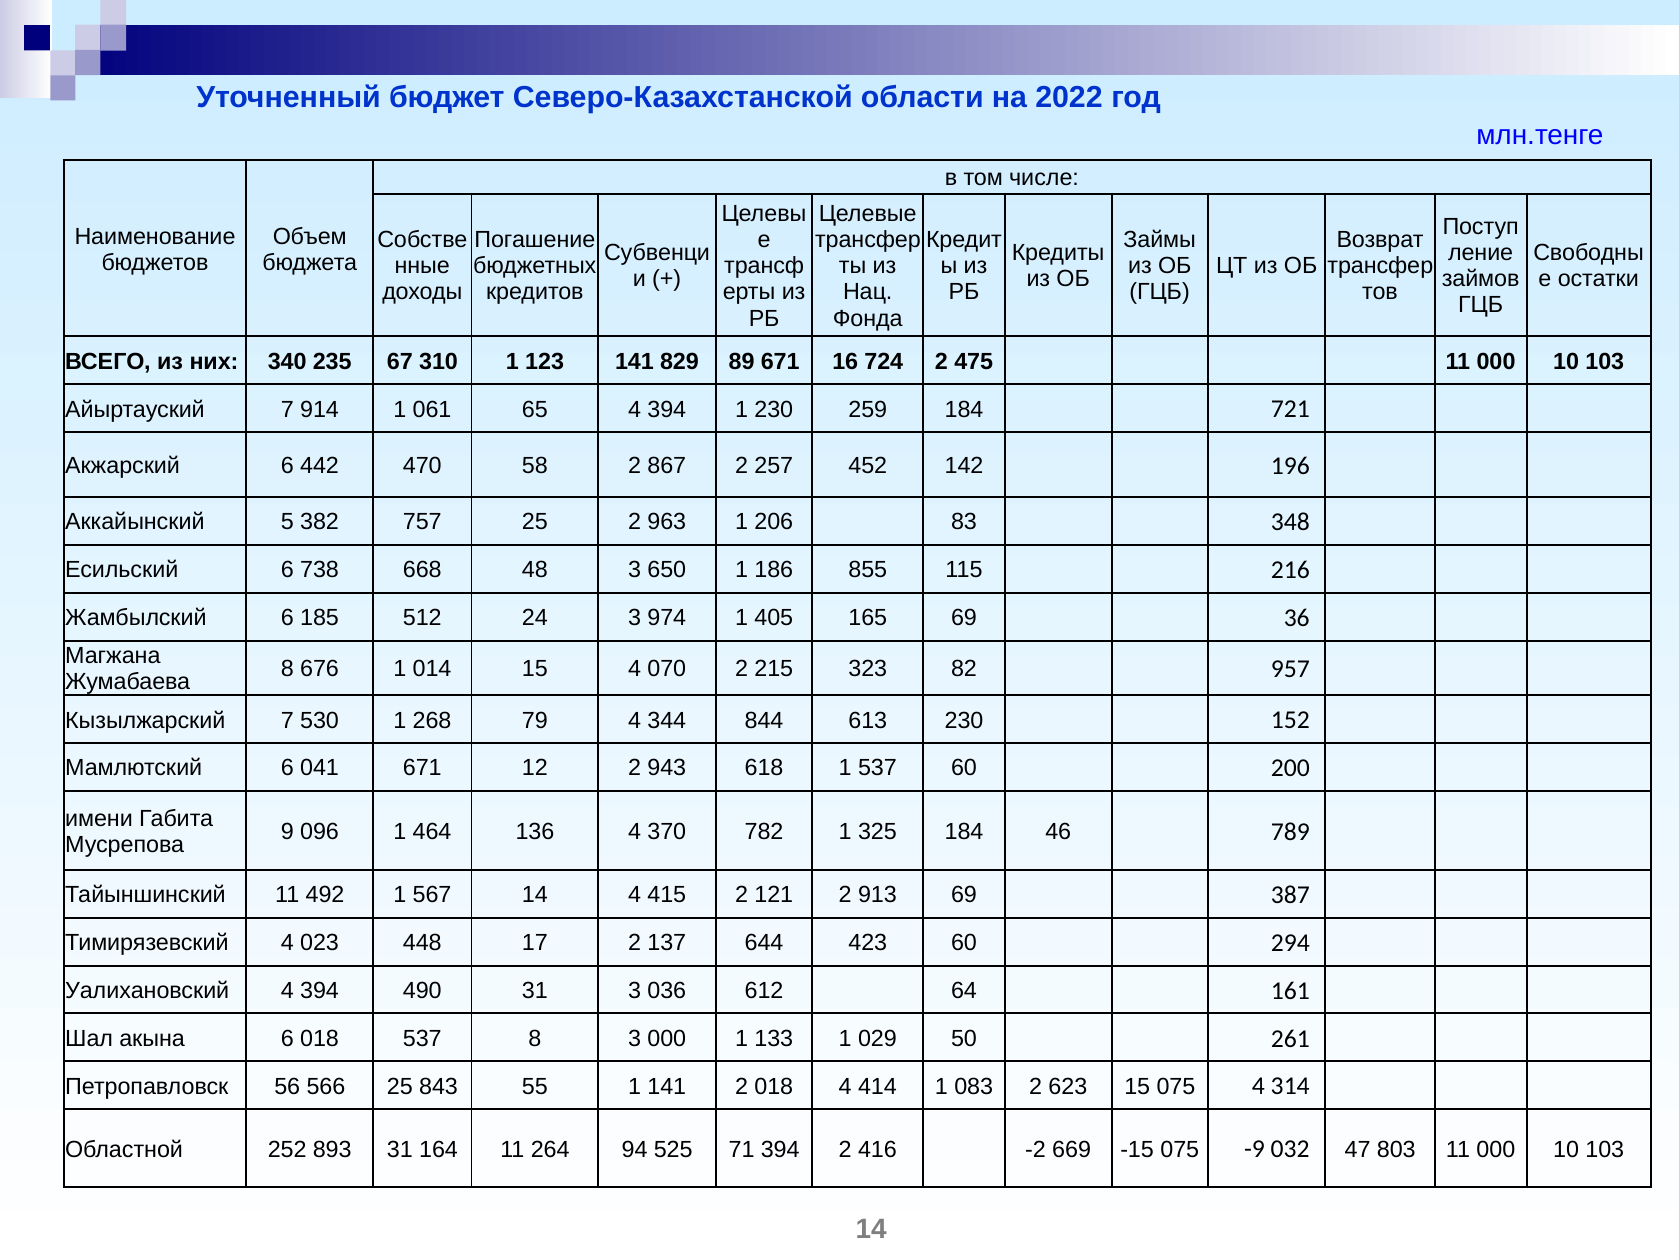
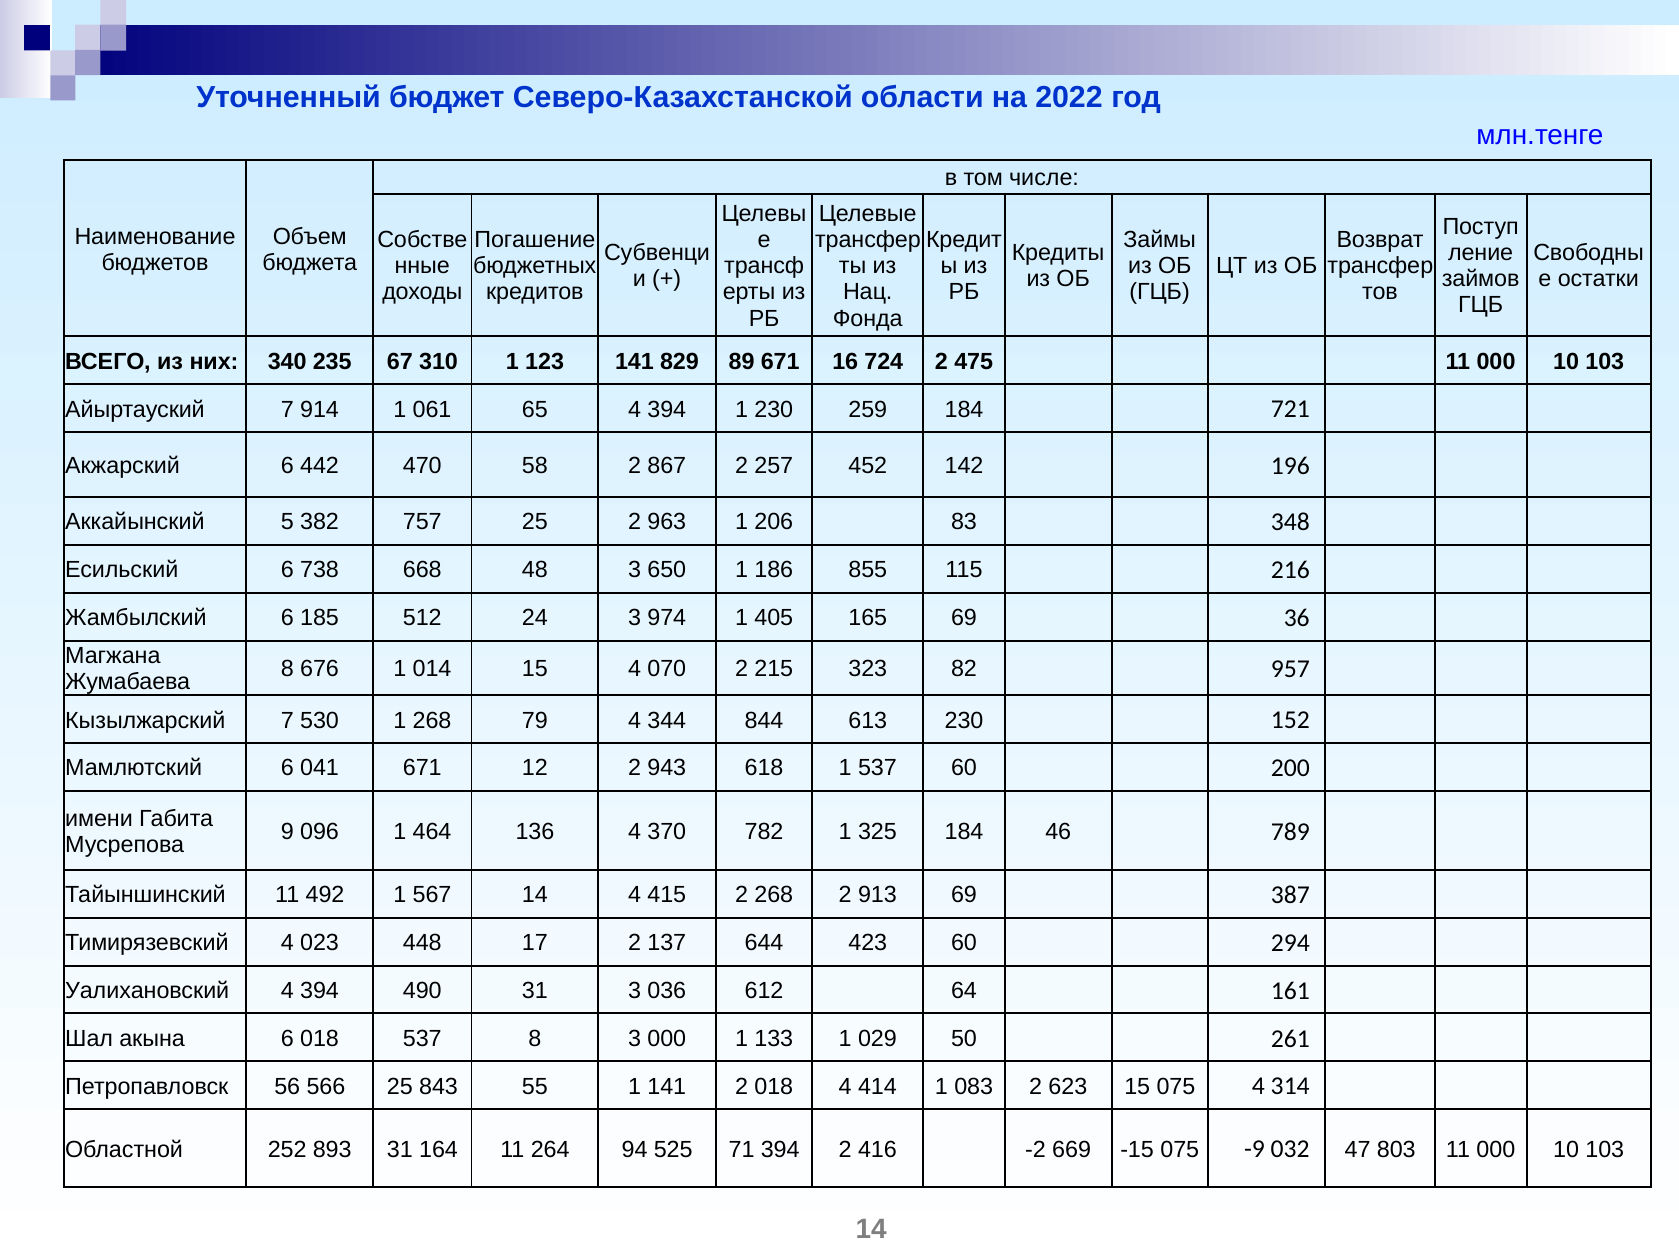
2 121: 121 -> 268
